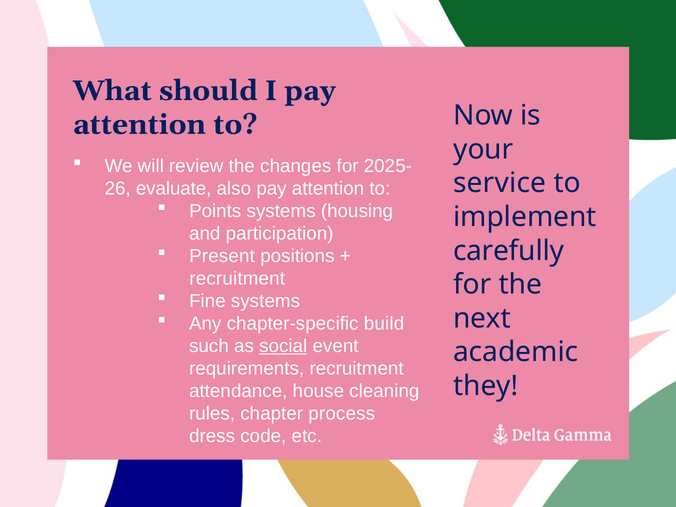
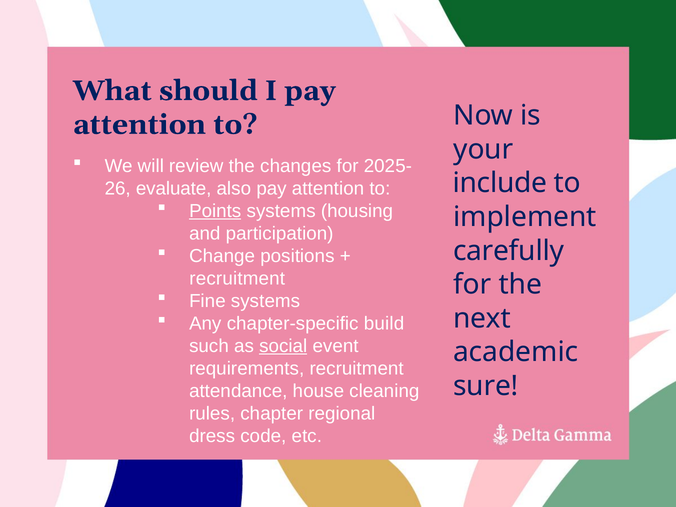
service: service -> include
Points underline: none -> present
Present: Present -> Change
they: they -> sure
process: process -> regional
